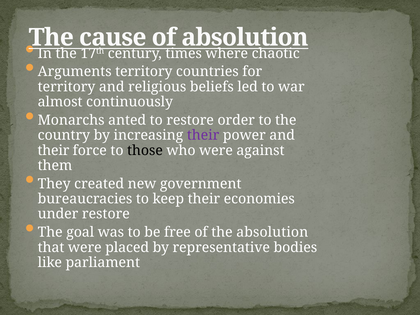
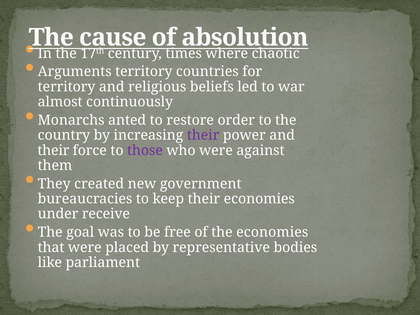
those colour: black -> purple
under restore: restore -> receive
the absolution: absolution -> economies
